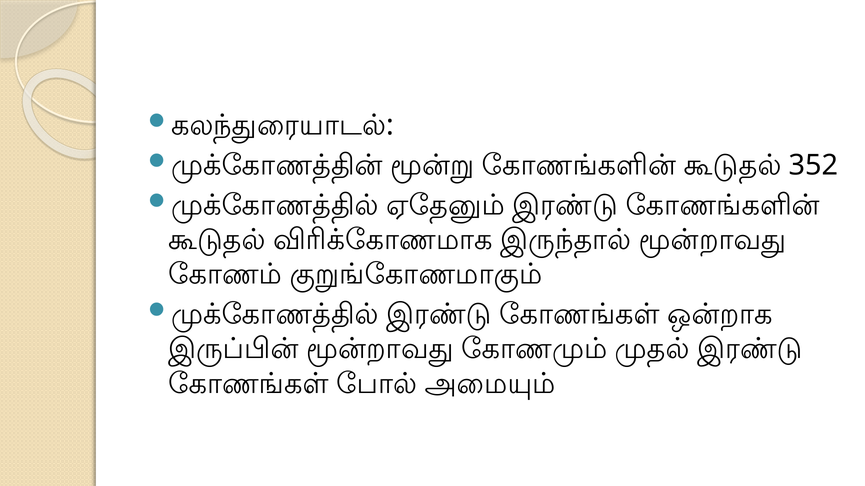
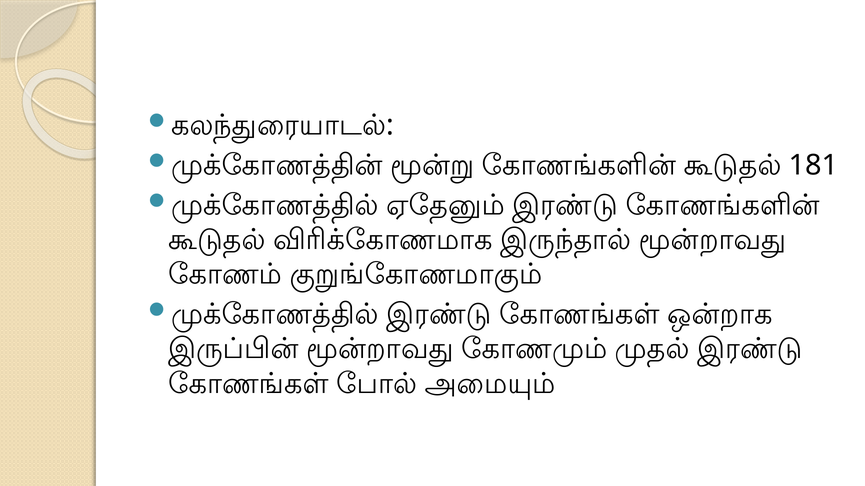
352: 352 -> 181
